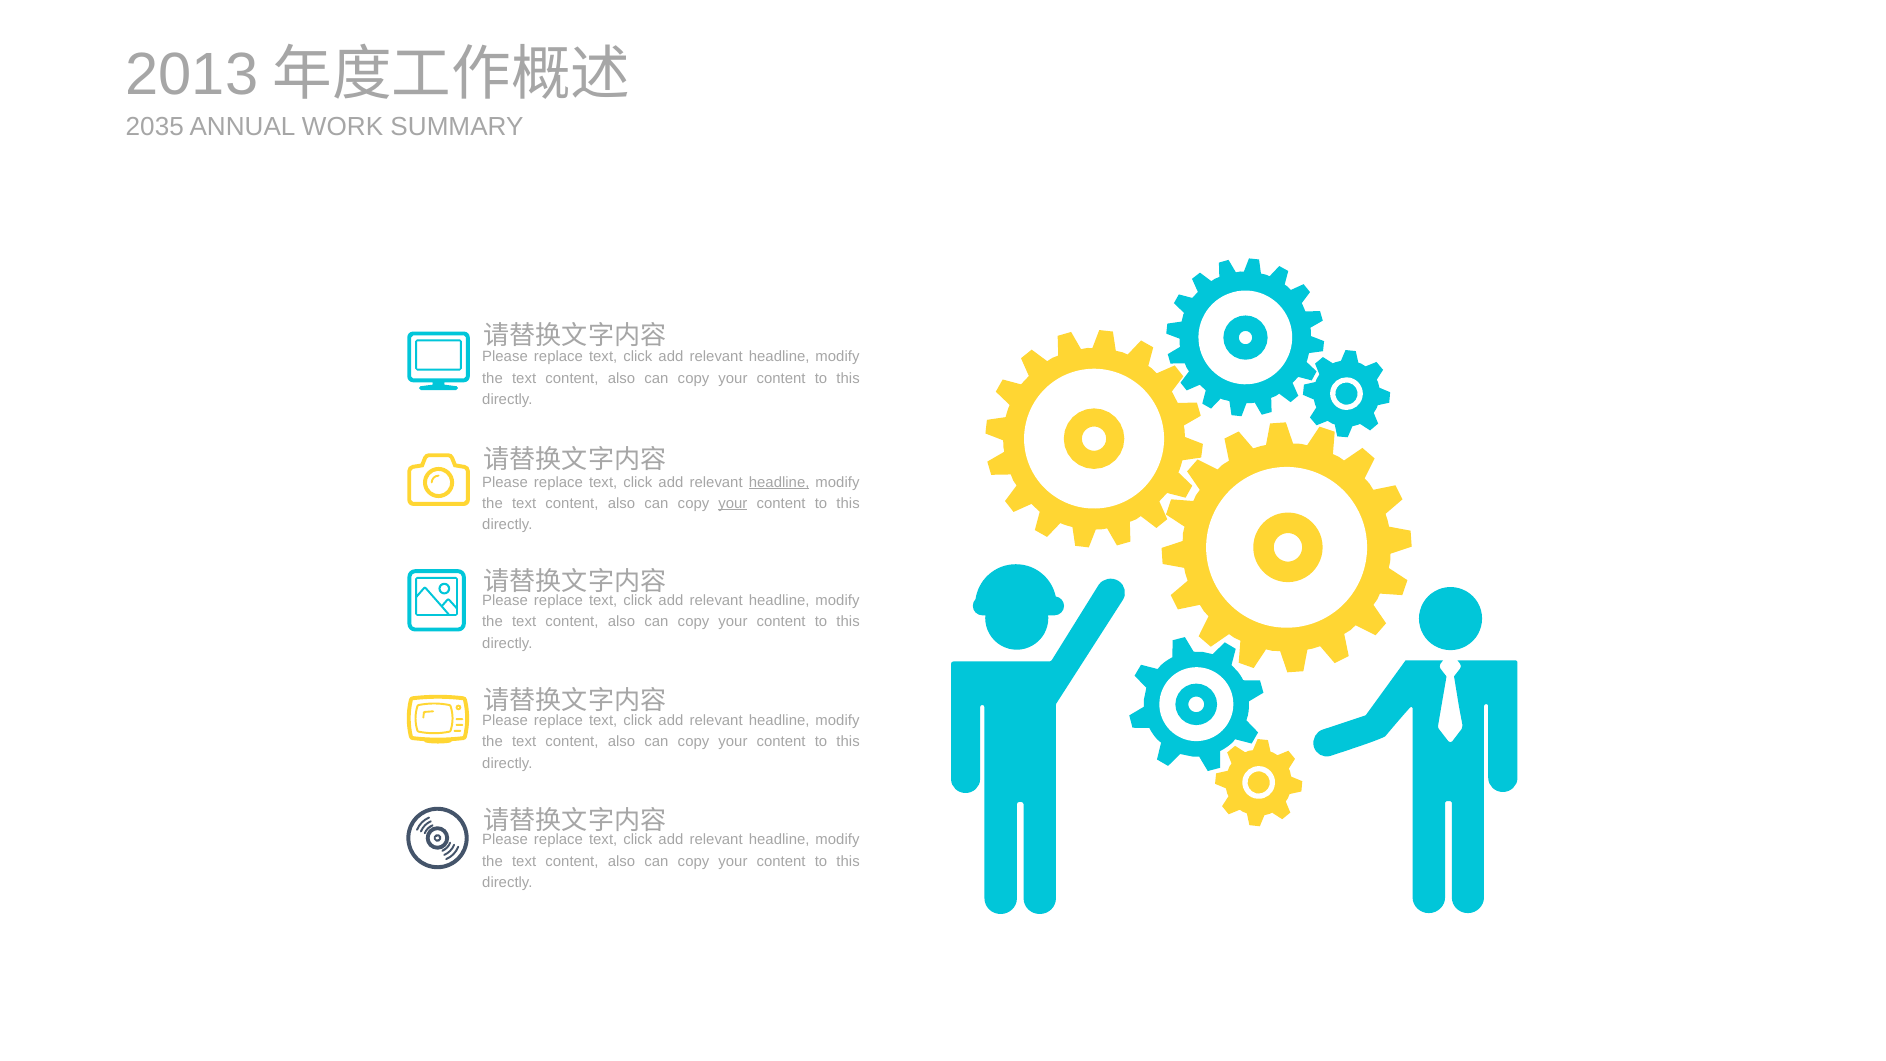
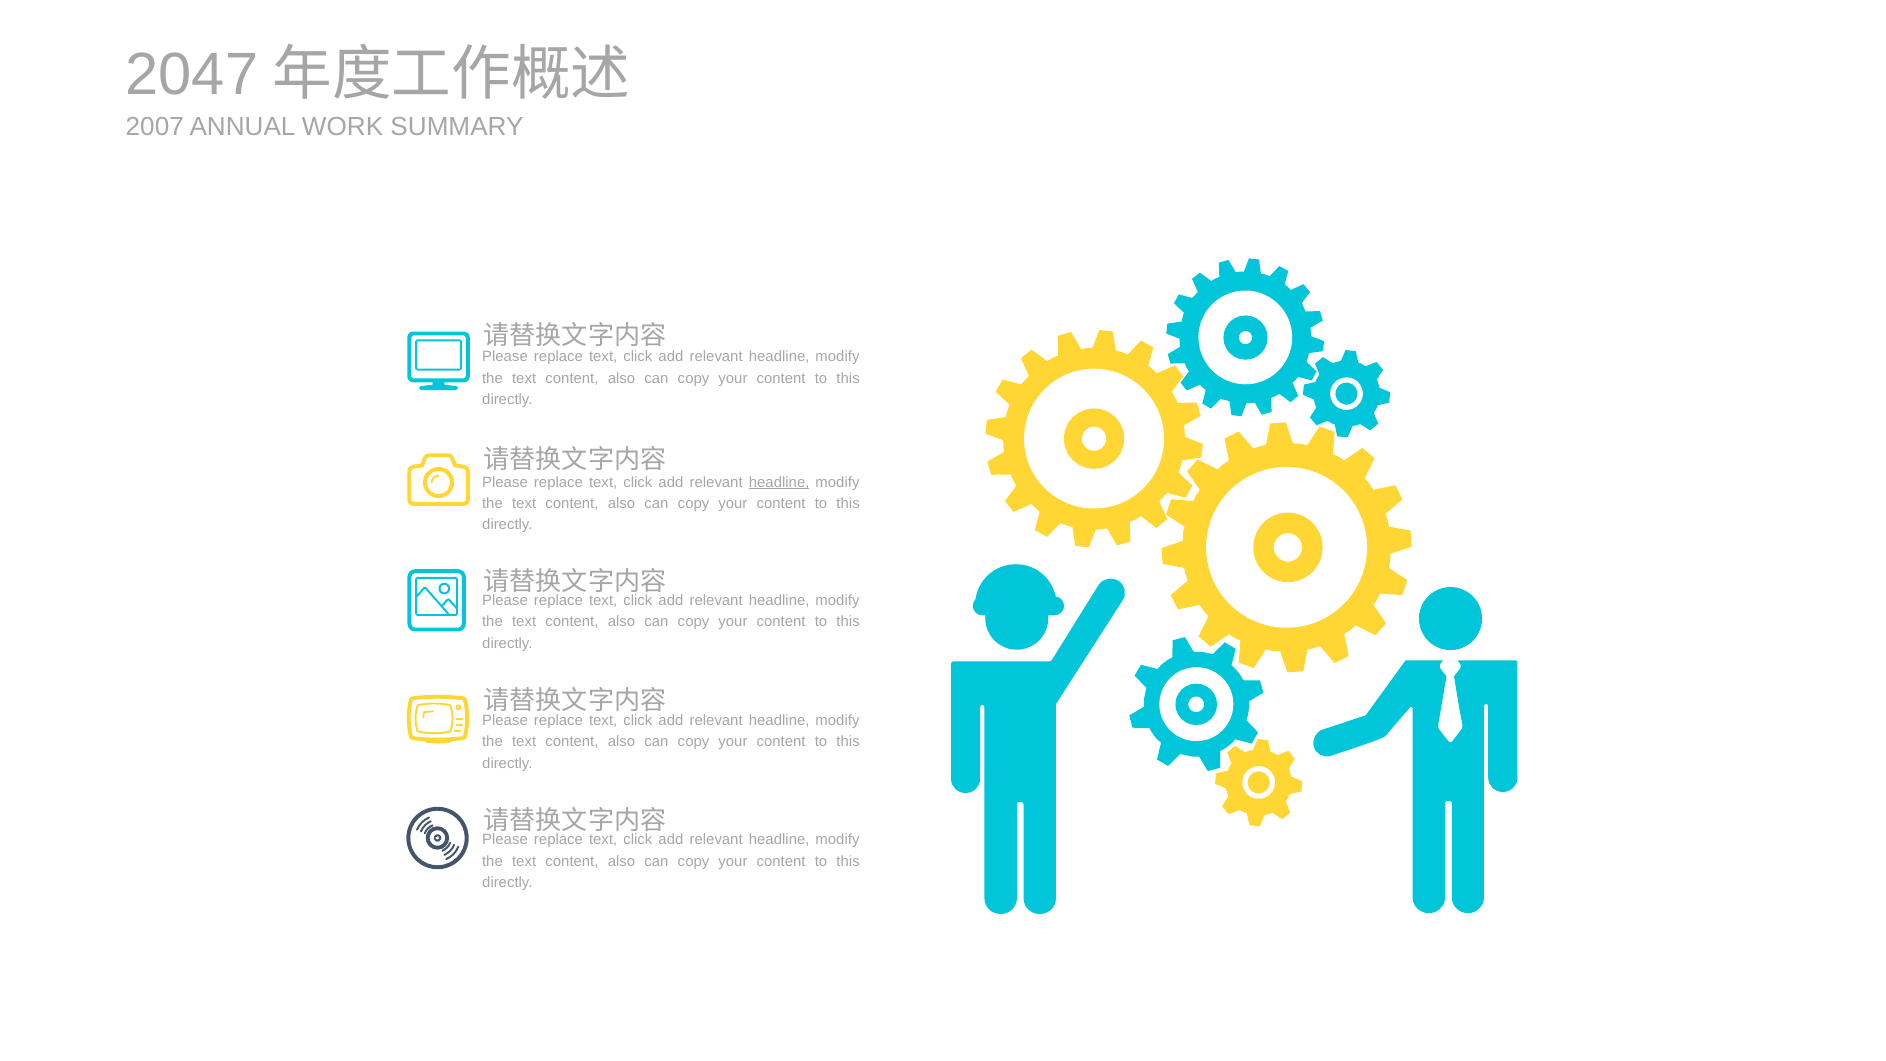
2013: 2013 -> 2047
2035: 2035 -> 2007
your at (733, 503) underline: present -> none
